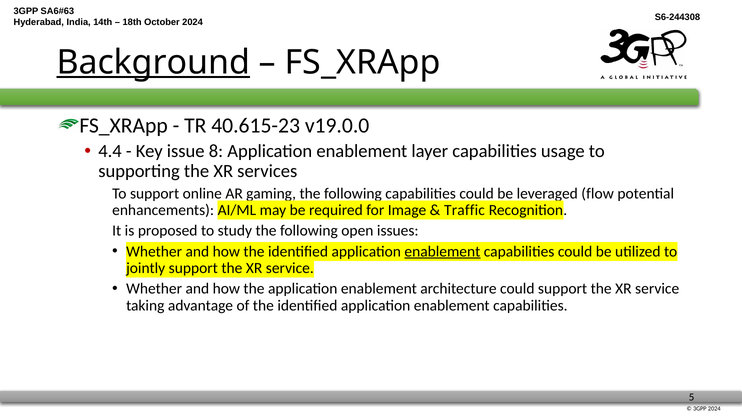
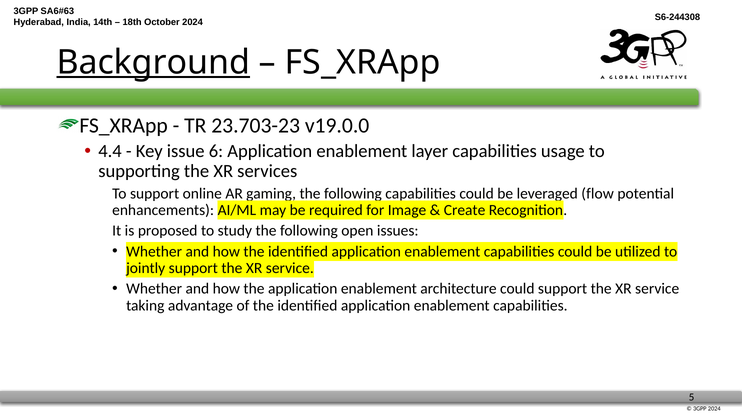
40.615-23: 40.615-23 -> 23.703-23
8: 8 -> 6
Traffic: Traffic -> Create
enablement at (442, 251) underline: present -> none
